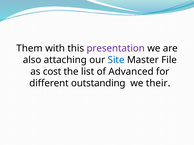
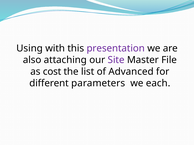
Them: Them -> Using
Site colour: blue -> purple
outstanding: outstanding -> parameters
their: their -> each
